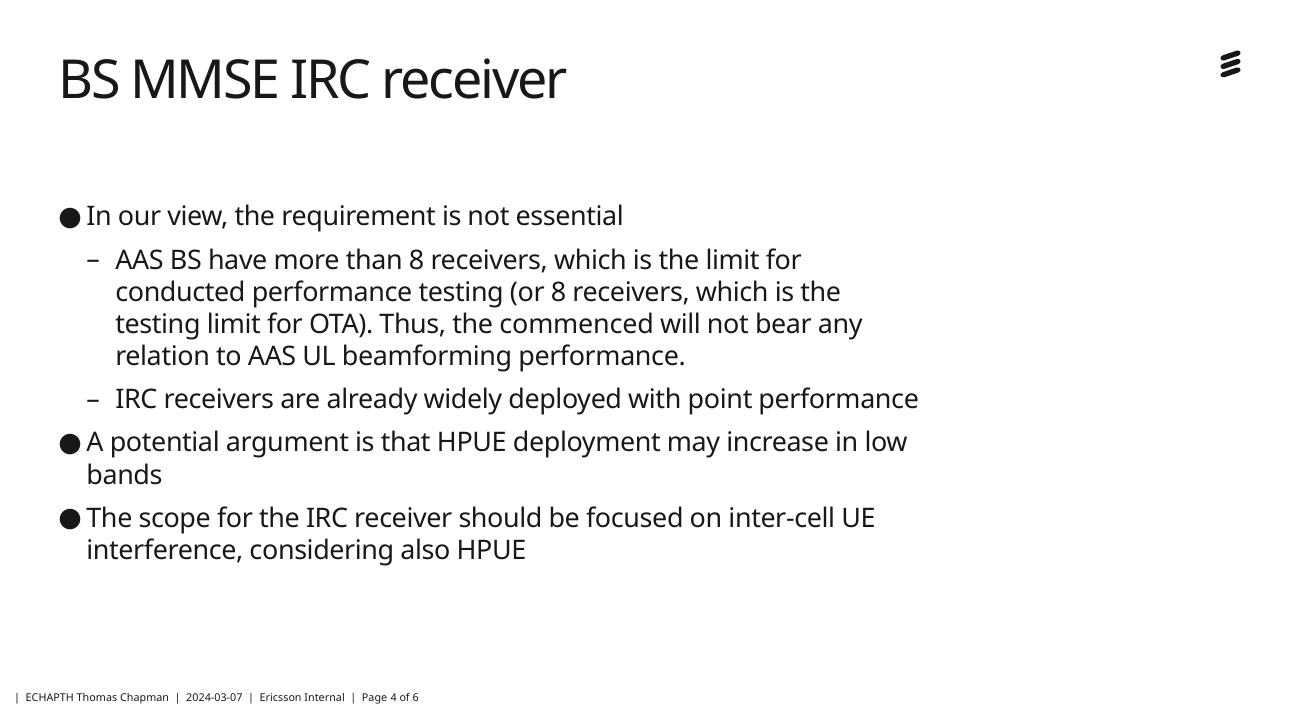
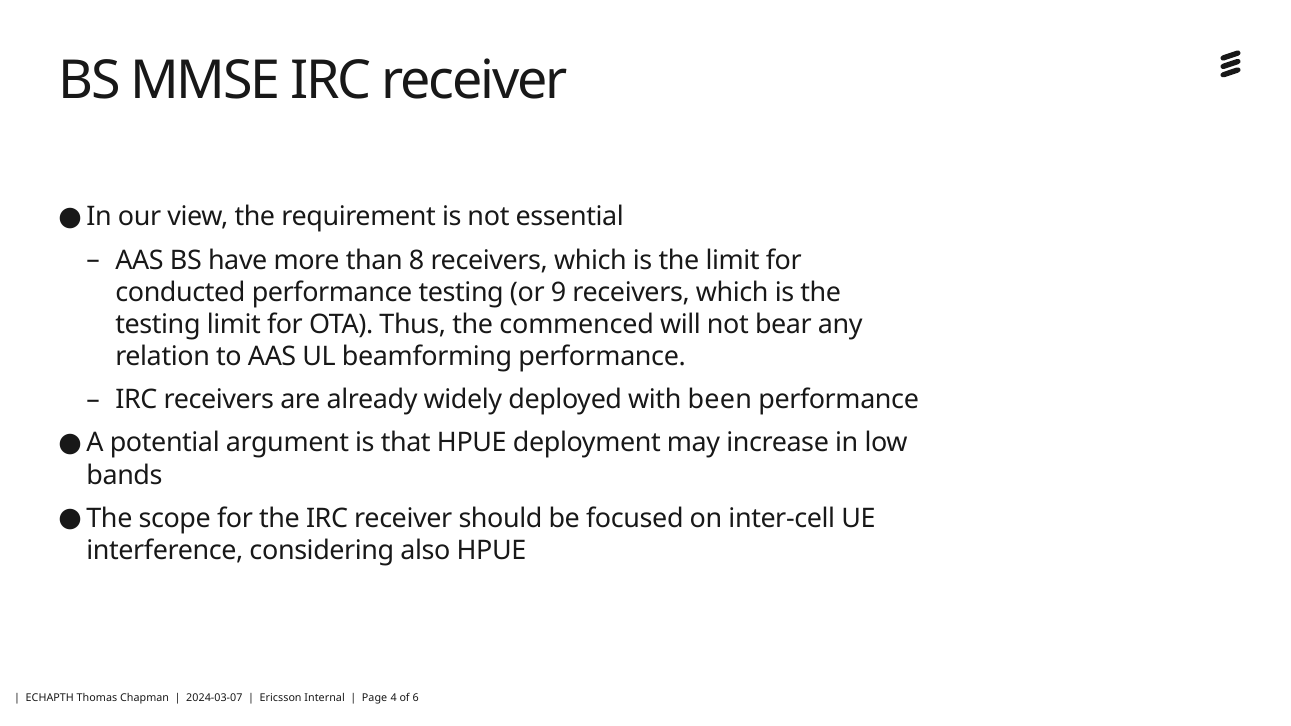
or 8: 8 -> 9
point: point -> been
